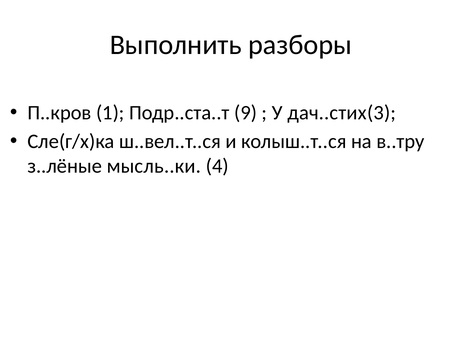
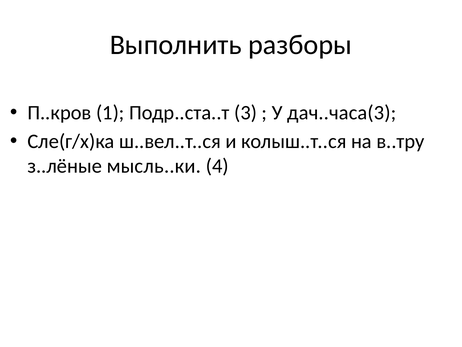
9: 9 -> 3
дач..стих(3: дач..стих(3 -> дач..часа(3
